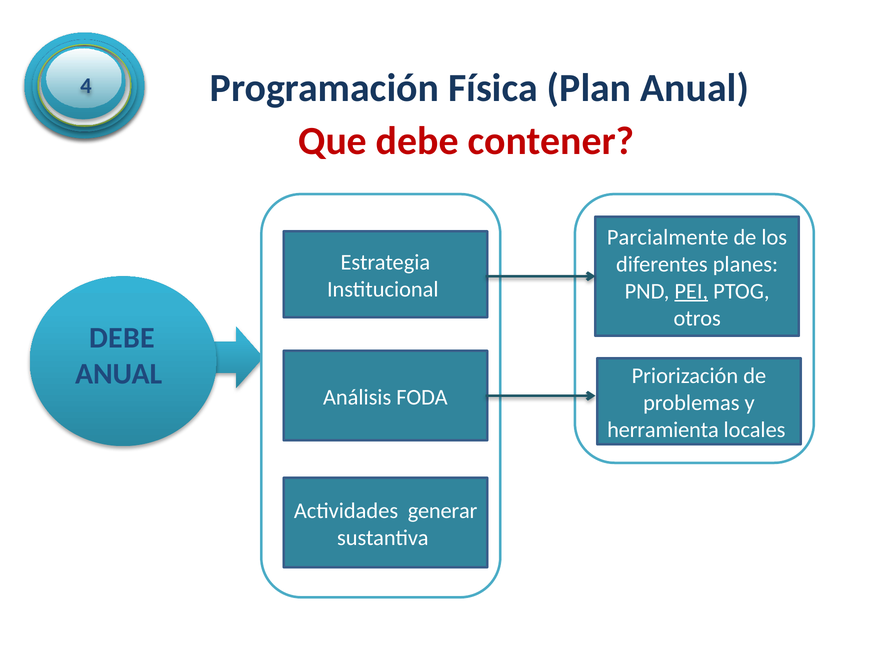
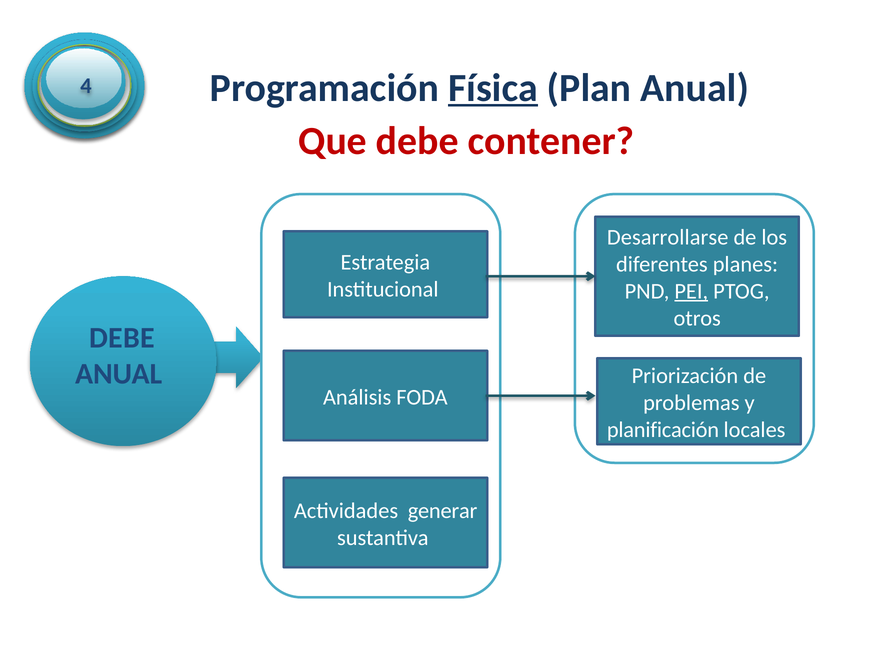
Física underline: none -> present
Parcialmente: Parcialmente -> Desarrollarse
herramienta: herramienta -> planificación
